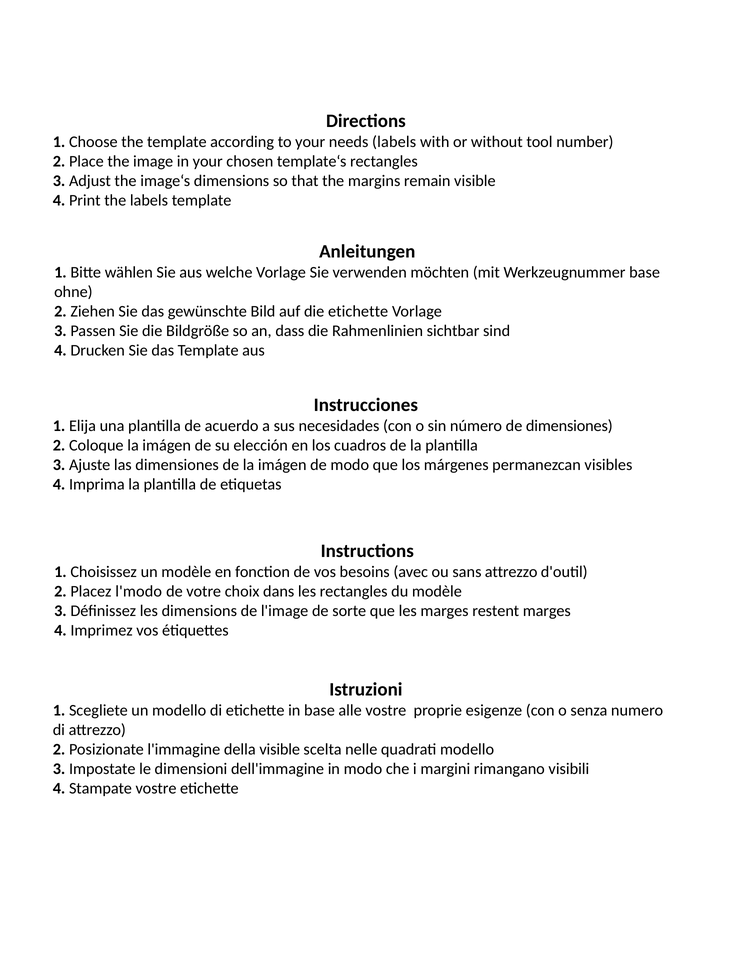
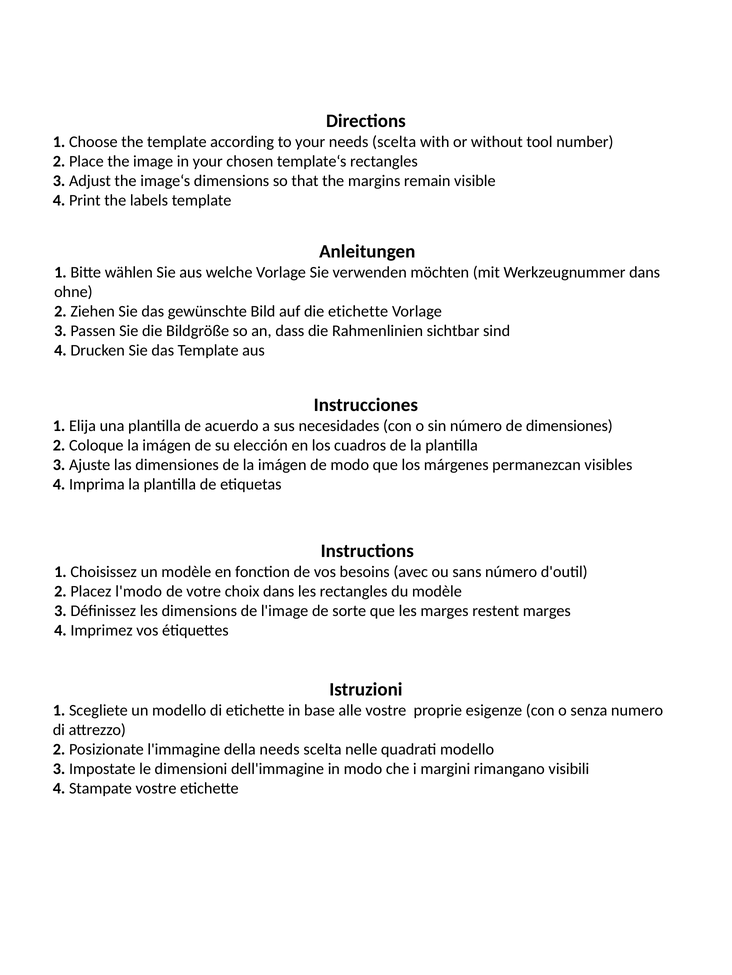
your needs labels: labels -> scelta
Werkzeugnummer base: base -> dans
sans attrezzo: attrezzo -> número
della visible: visible -> needs
